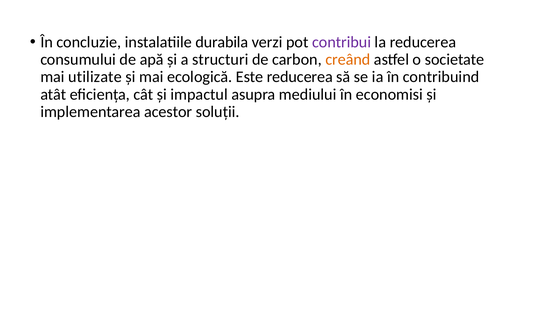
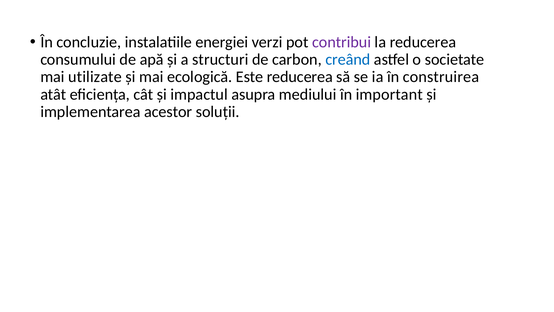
durabila: durabila -> energiei
creând colour: orange -> blue
contribuind: contribuind -> construirea
economisi: economisi -> important
